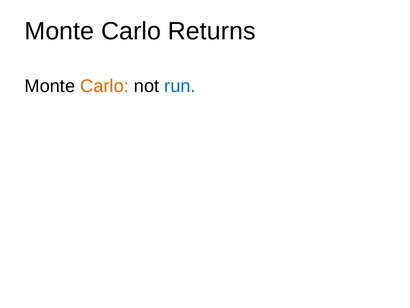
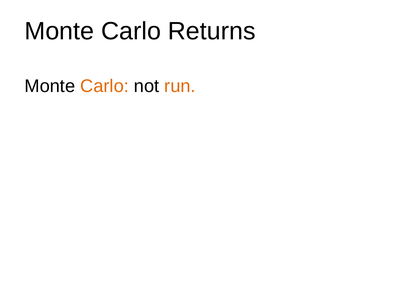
run colour: blue -> orange
